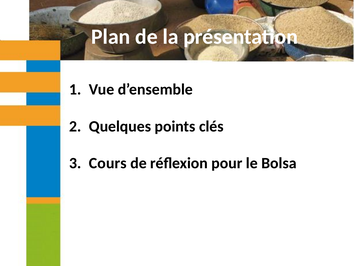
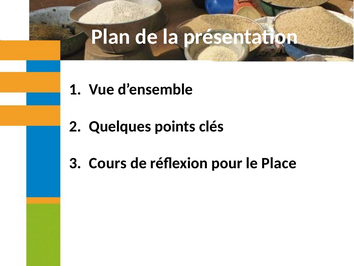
Bolsa: Bolsa -> Place
